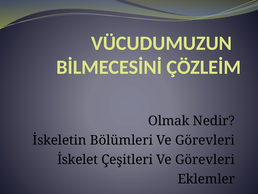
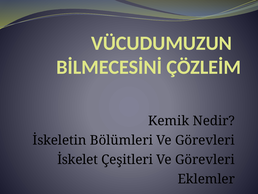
Olmak: Olmak -> Kemik
